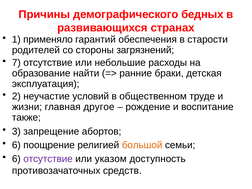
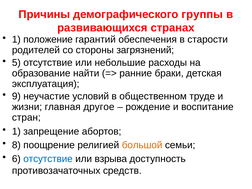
бедных: бедных -> группы
применяло: применяло -> положение
7: 7 -> 5
2: 2 -> 9
также: также -> стран
3 at (16, 131): 3 -> 1
6 at (16, 145): 6 -> 8
отсутствие at (48, 159) colour: purple -> blue
указом: указом -> взрыва
